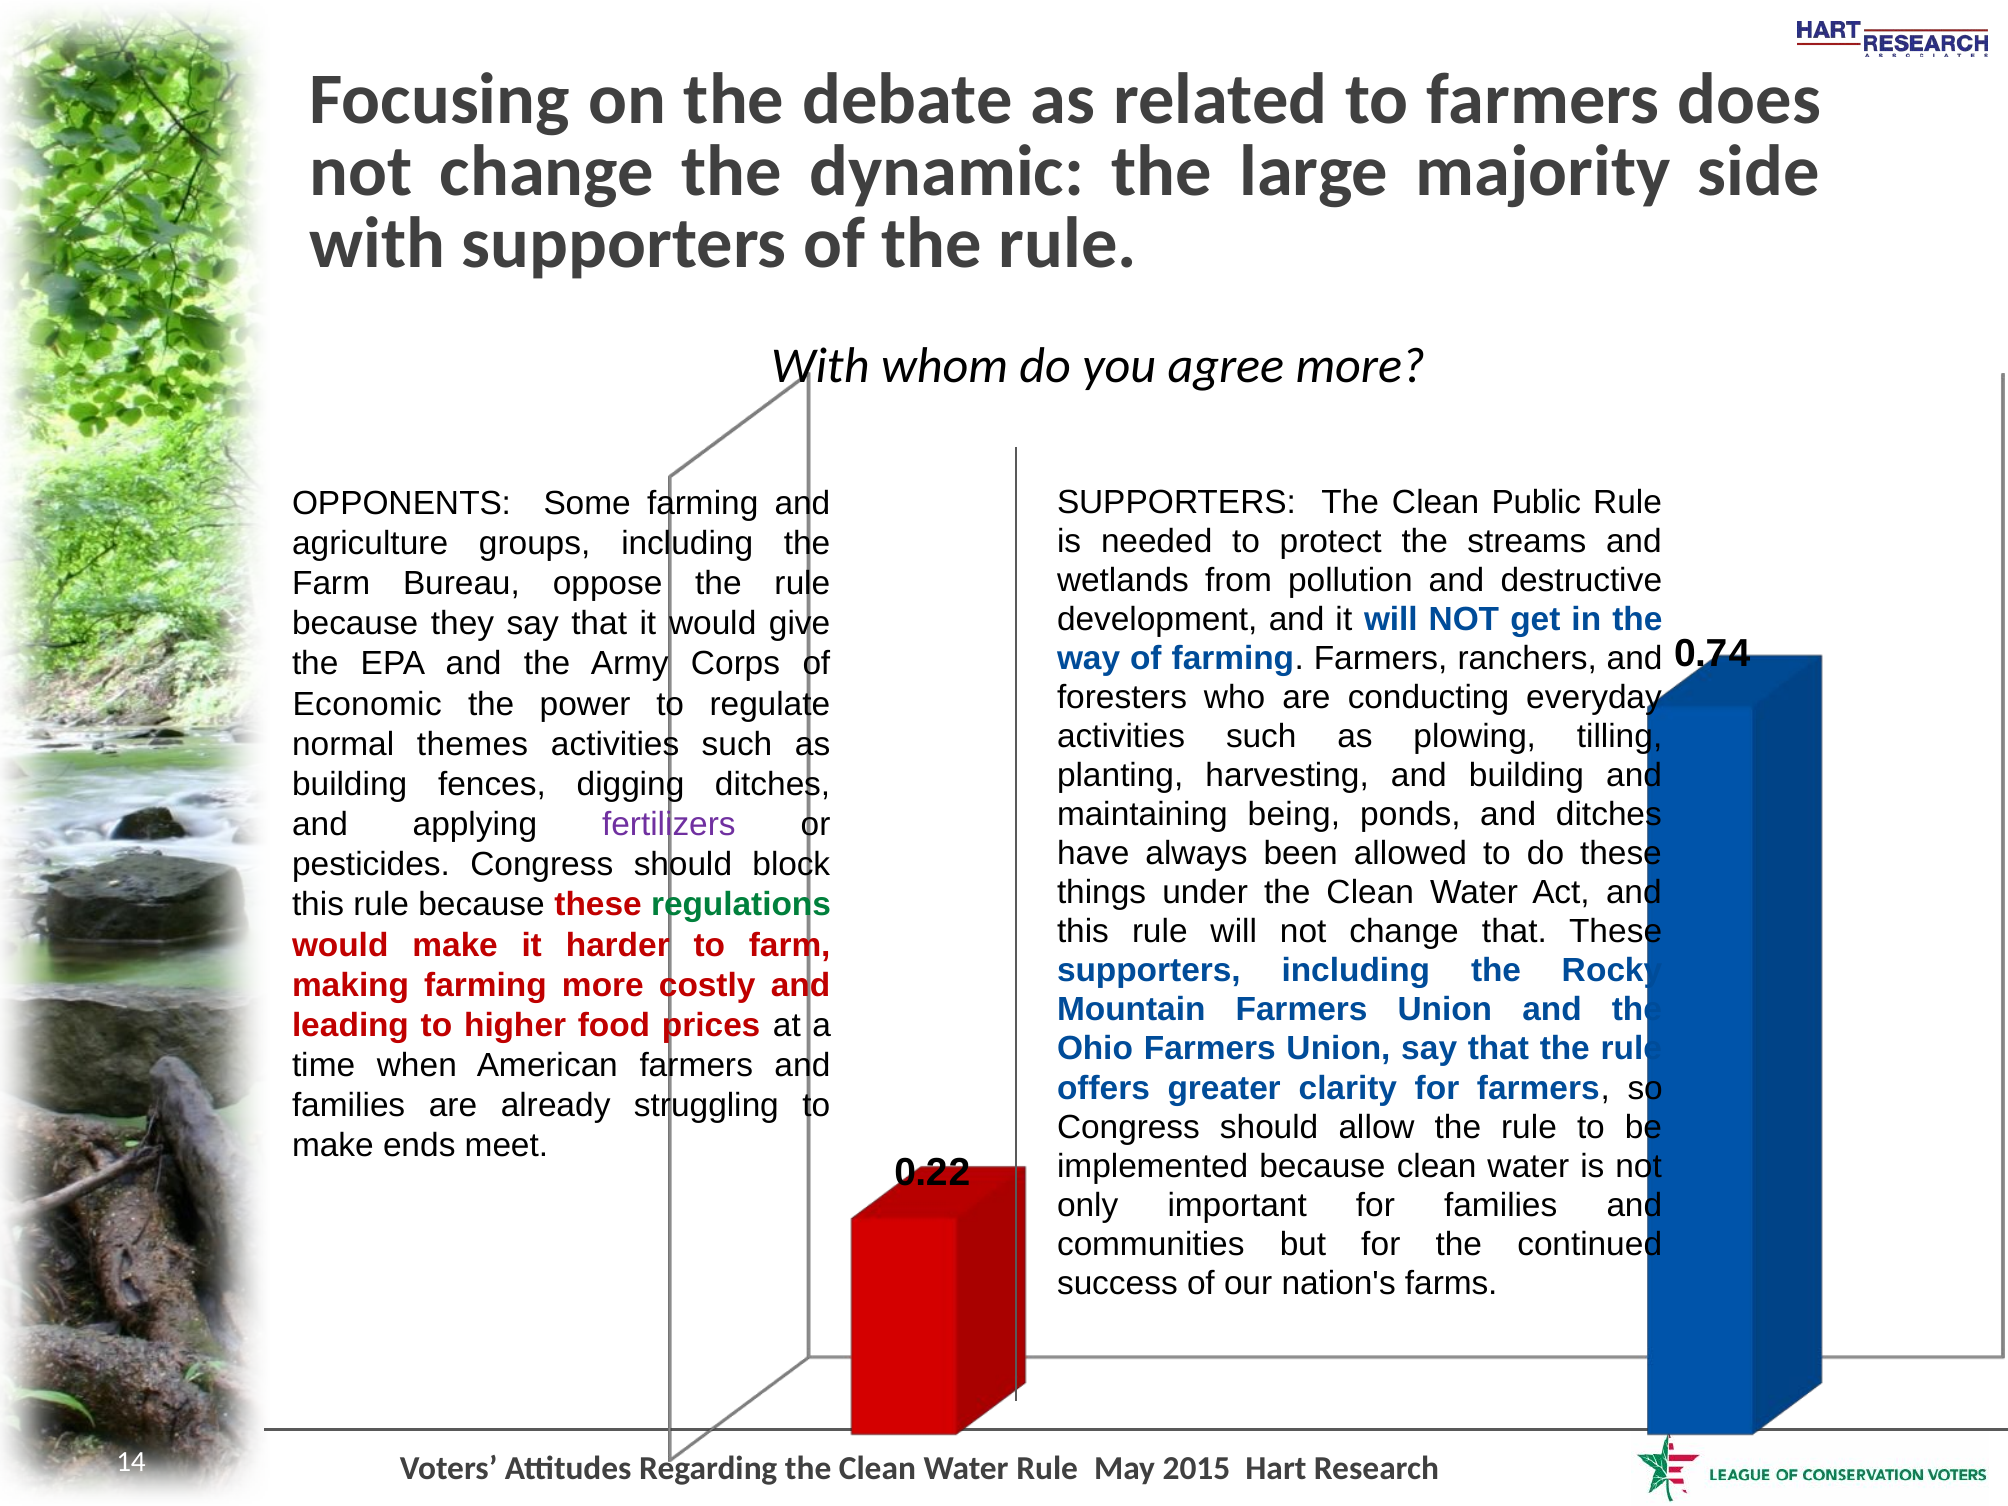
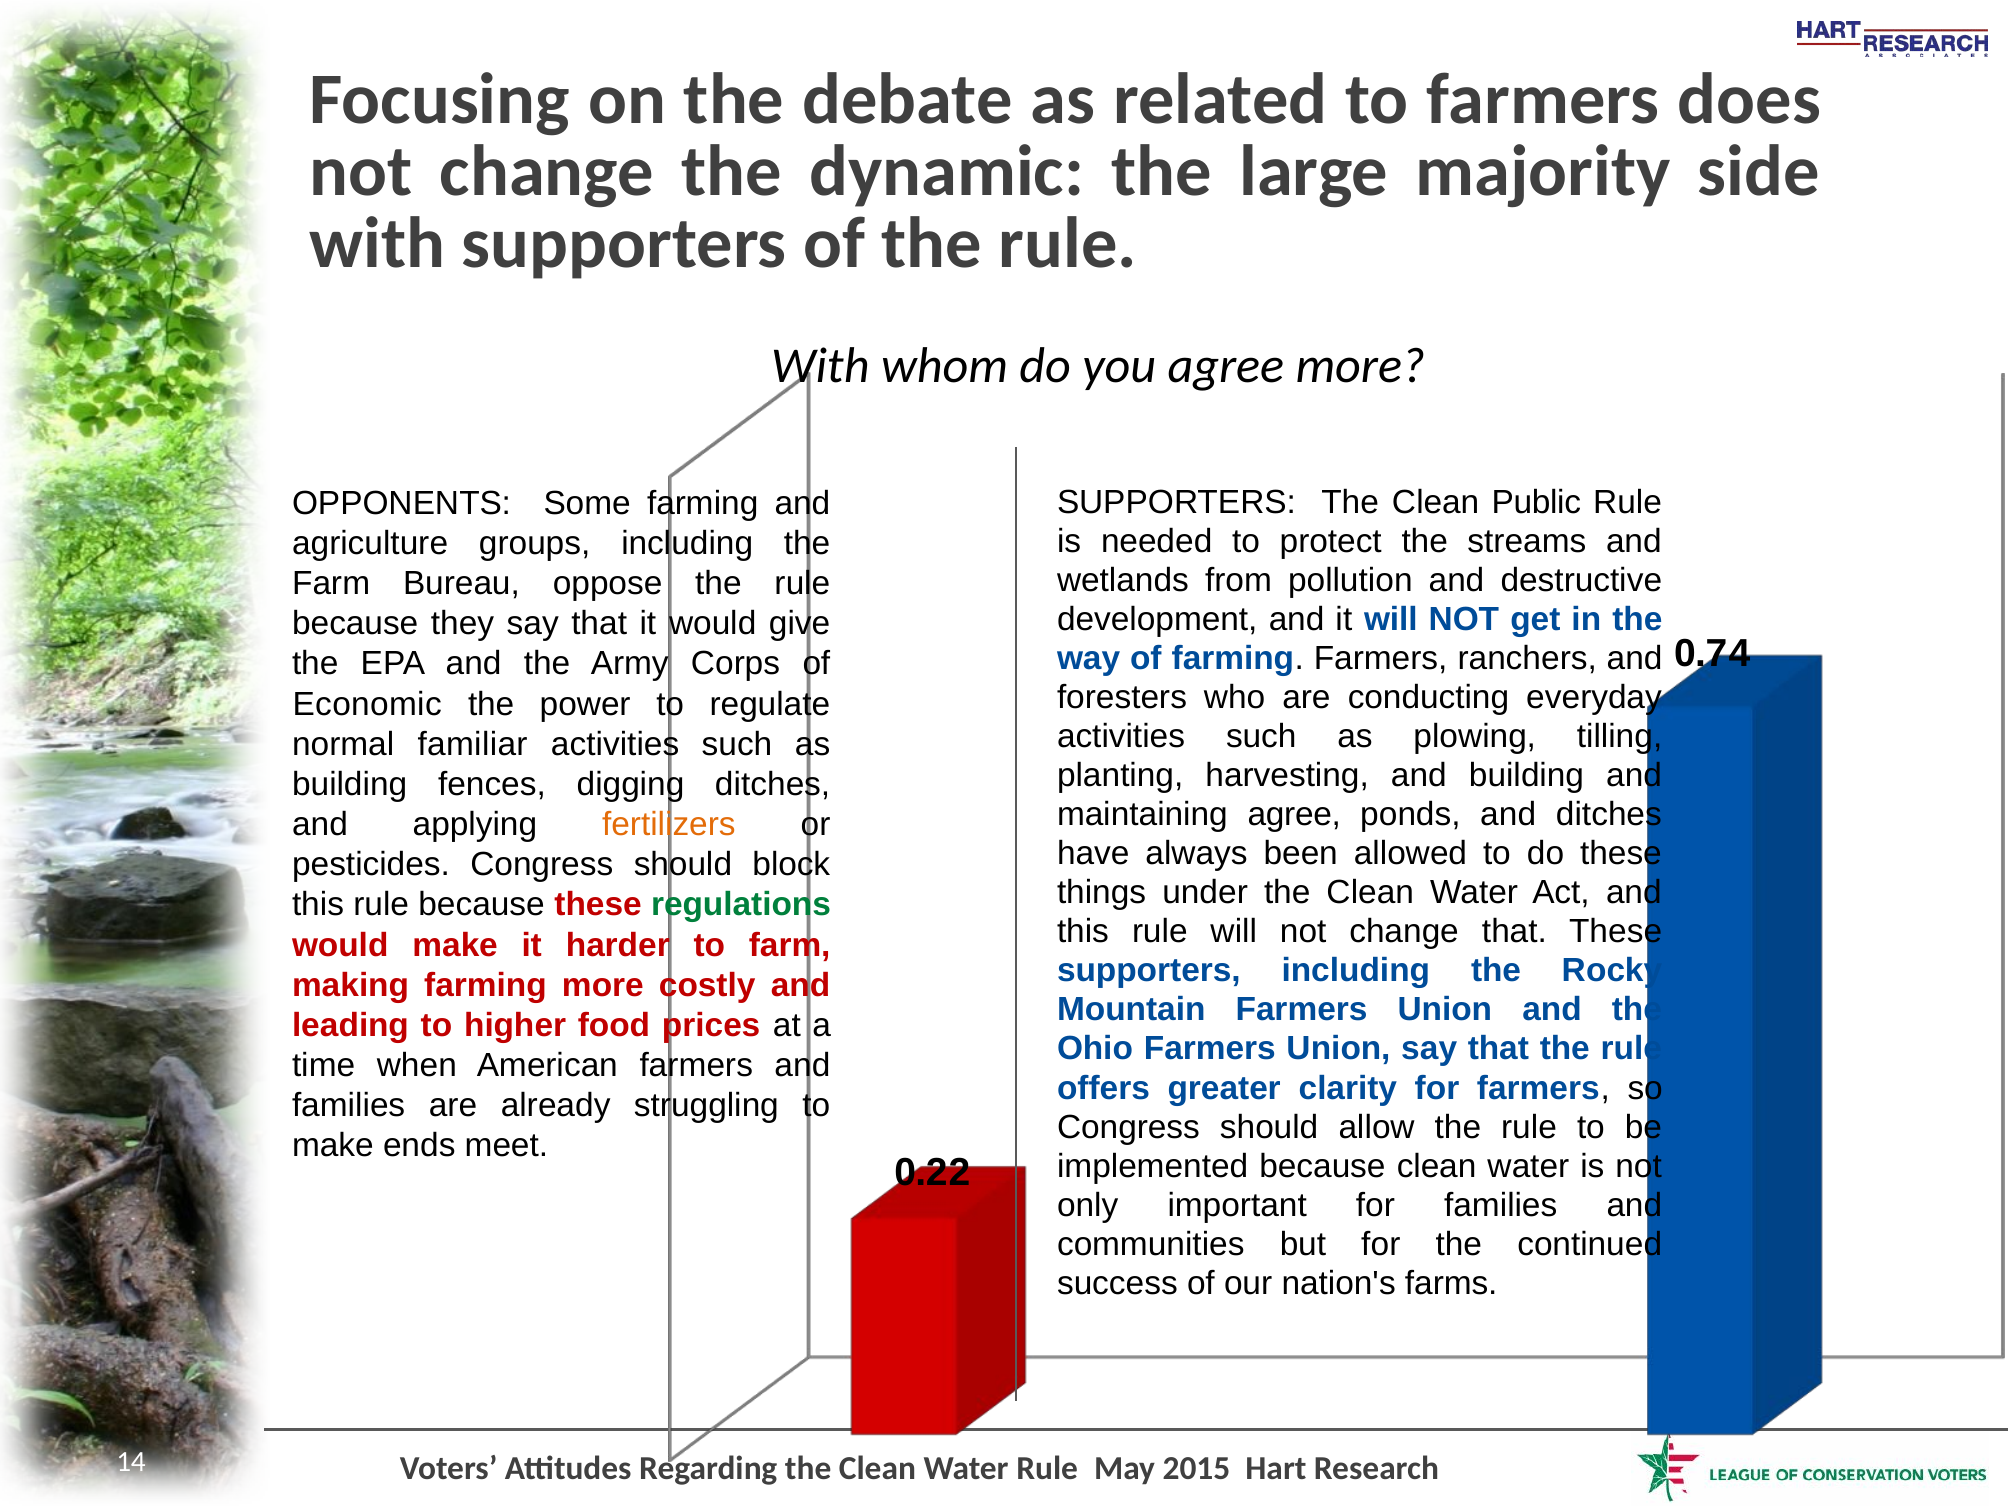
themes: themes -> familiar
maintaining being: being -> agree
fertilizers colour: purple -> orange
